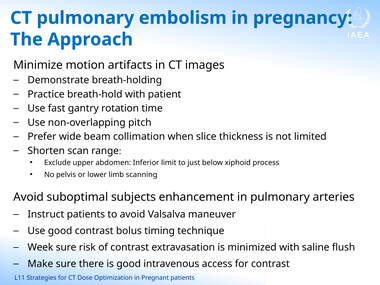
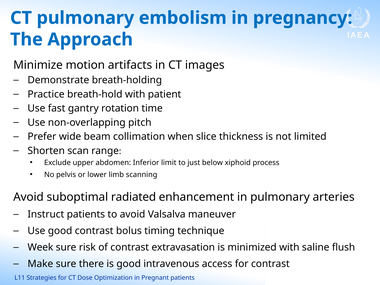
subjects: subjects -> radiated
